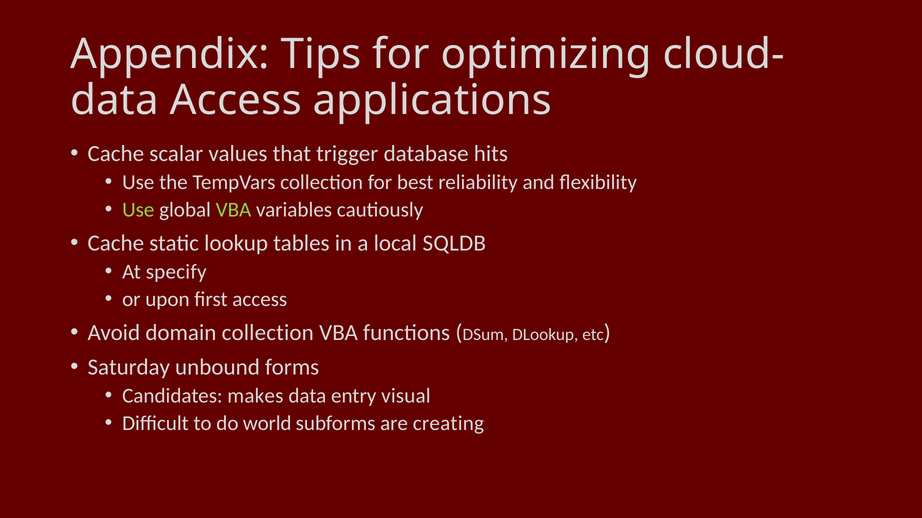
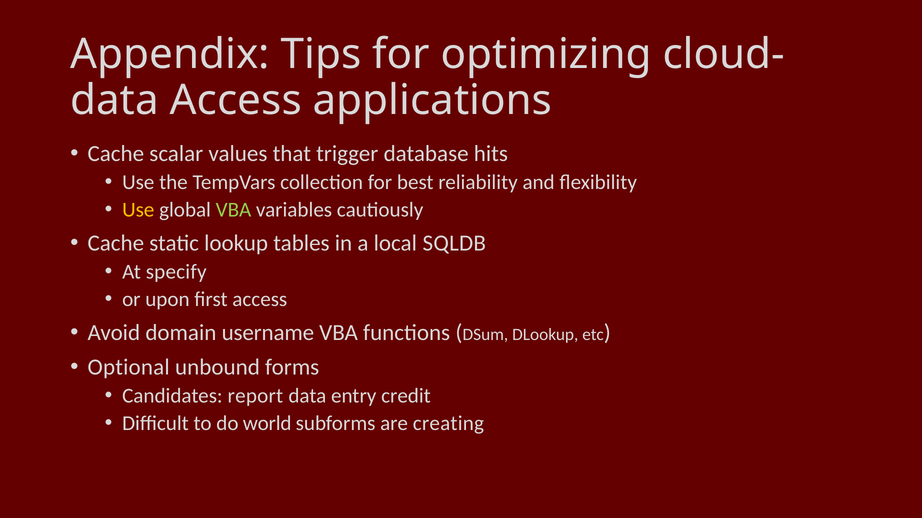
Use at (138, 210) colour: light green -> yellow
domain collection: collection -> username
Saturday: Saturday -> Optional
makes: makes -> report
visual: visual -> credit
